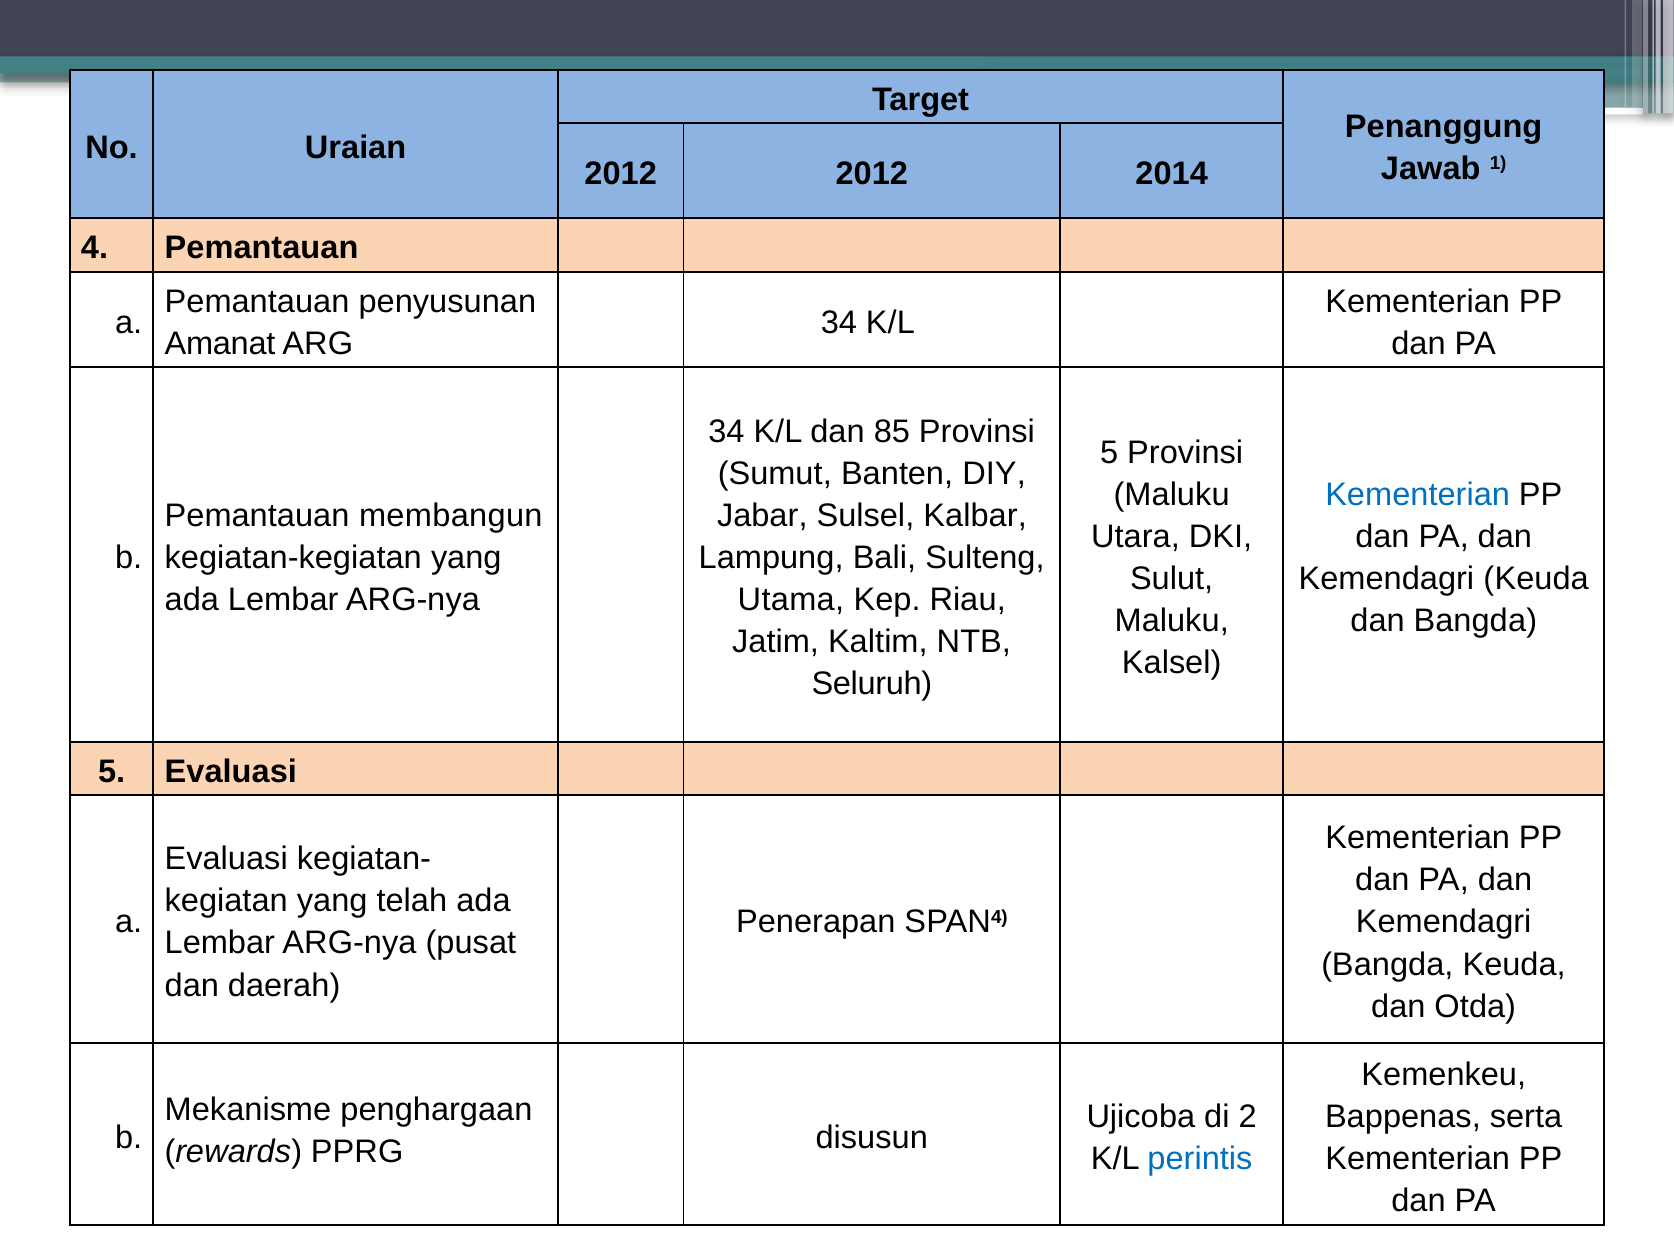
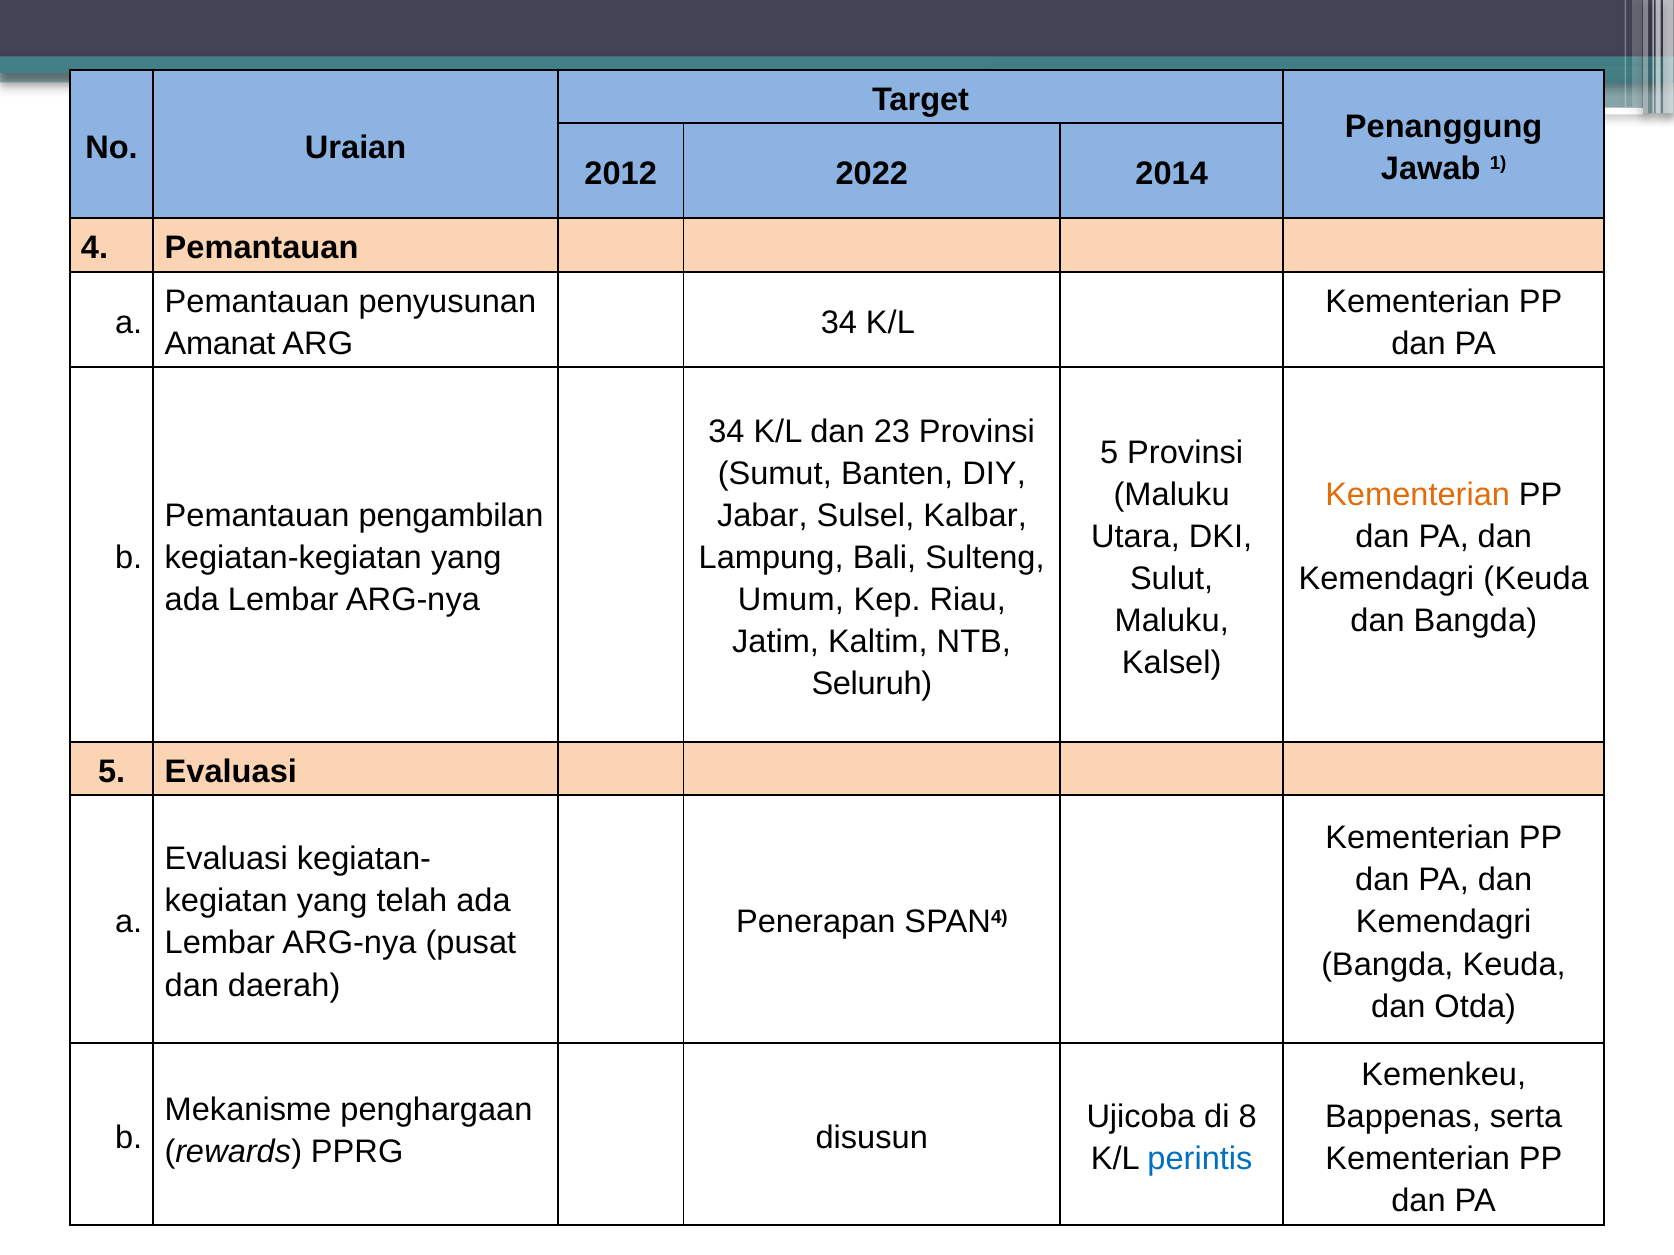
2012 2012: 2012 -> 2022
85: 85 -> 23
Kementerian at (1418, 495) colour: blue -> orange
membangun: membangun -> pengambilan
Utama: Utama -> Umum
2: 2 -> 8
